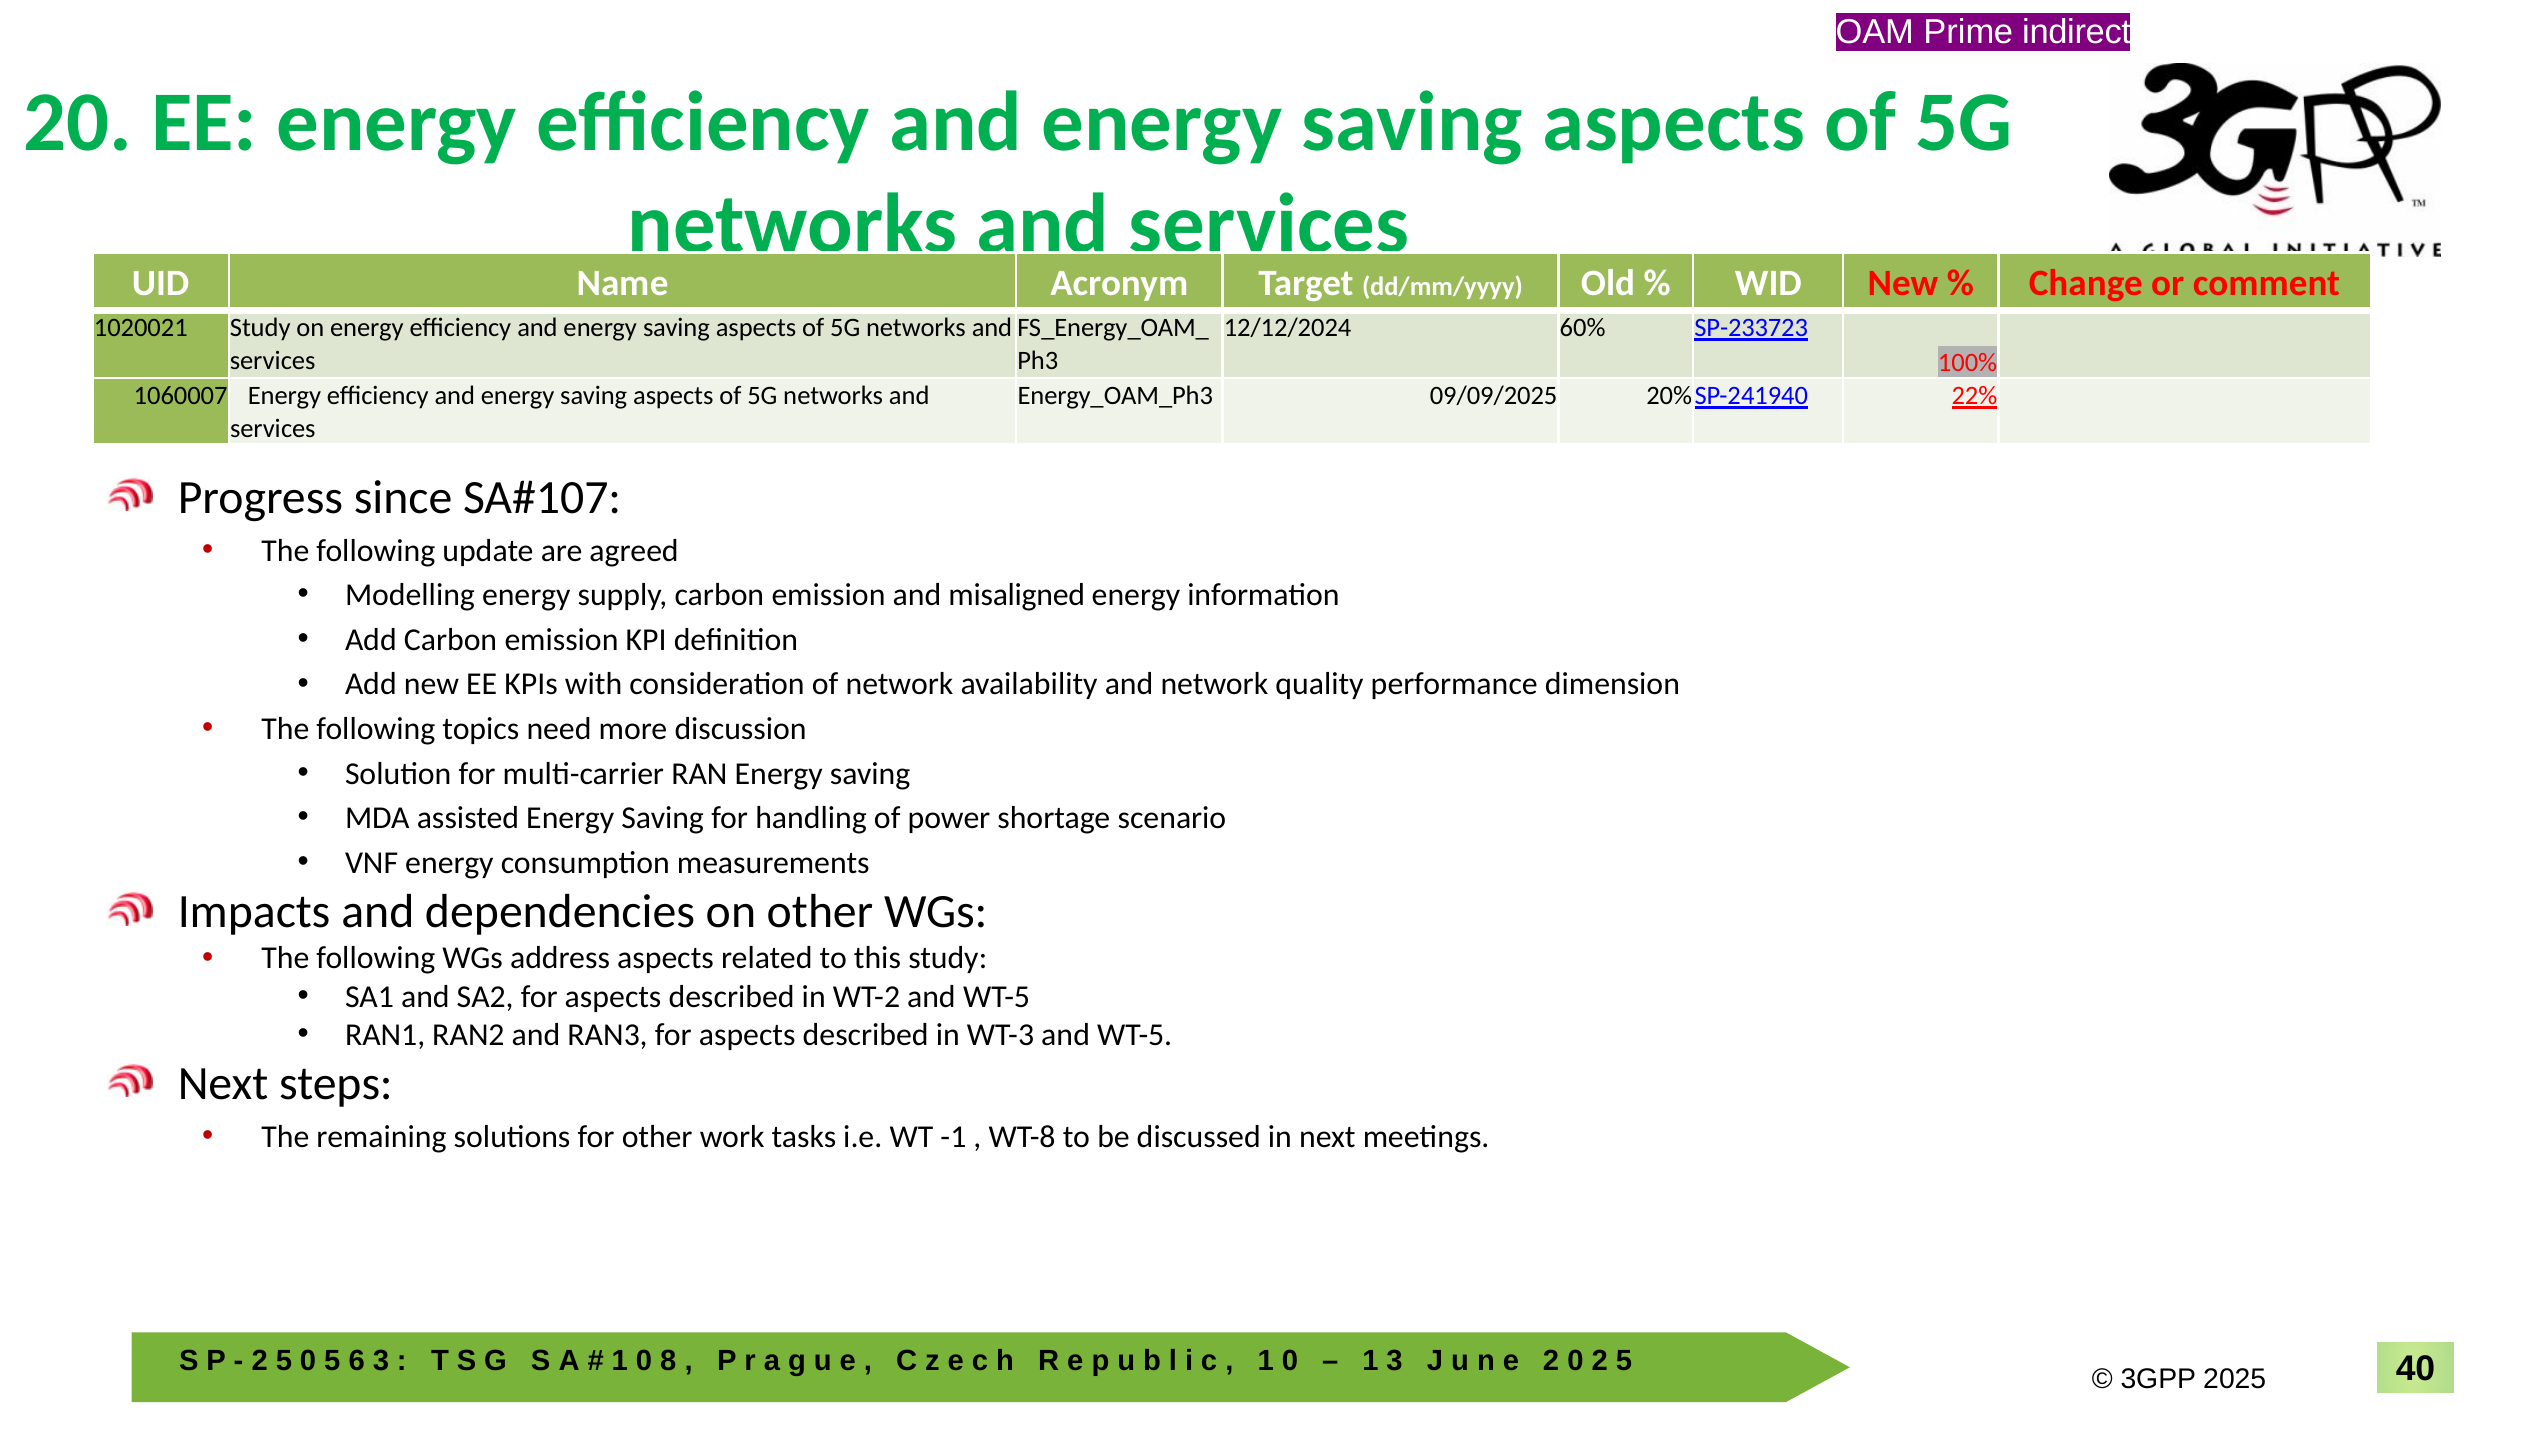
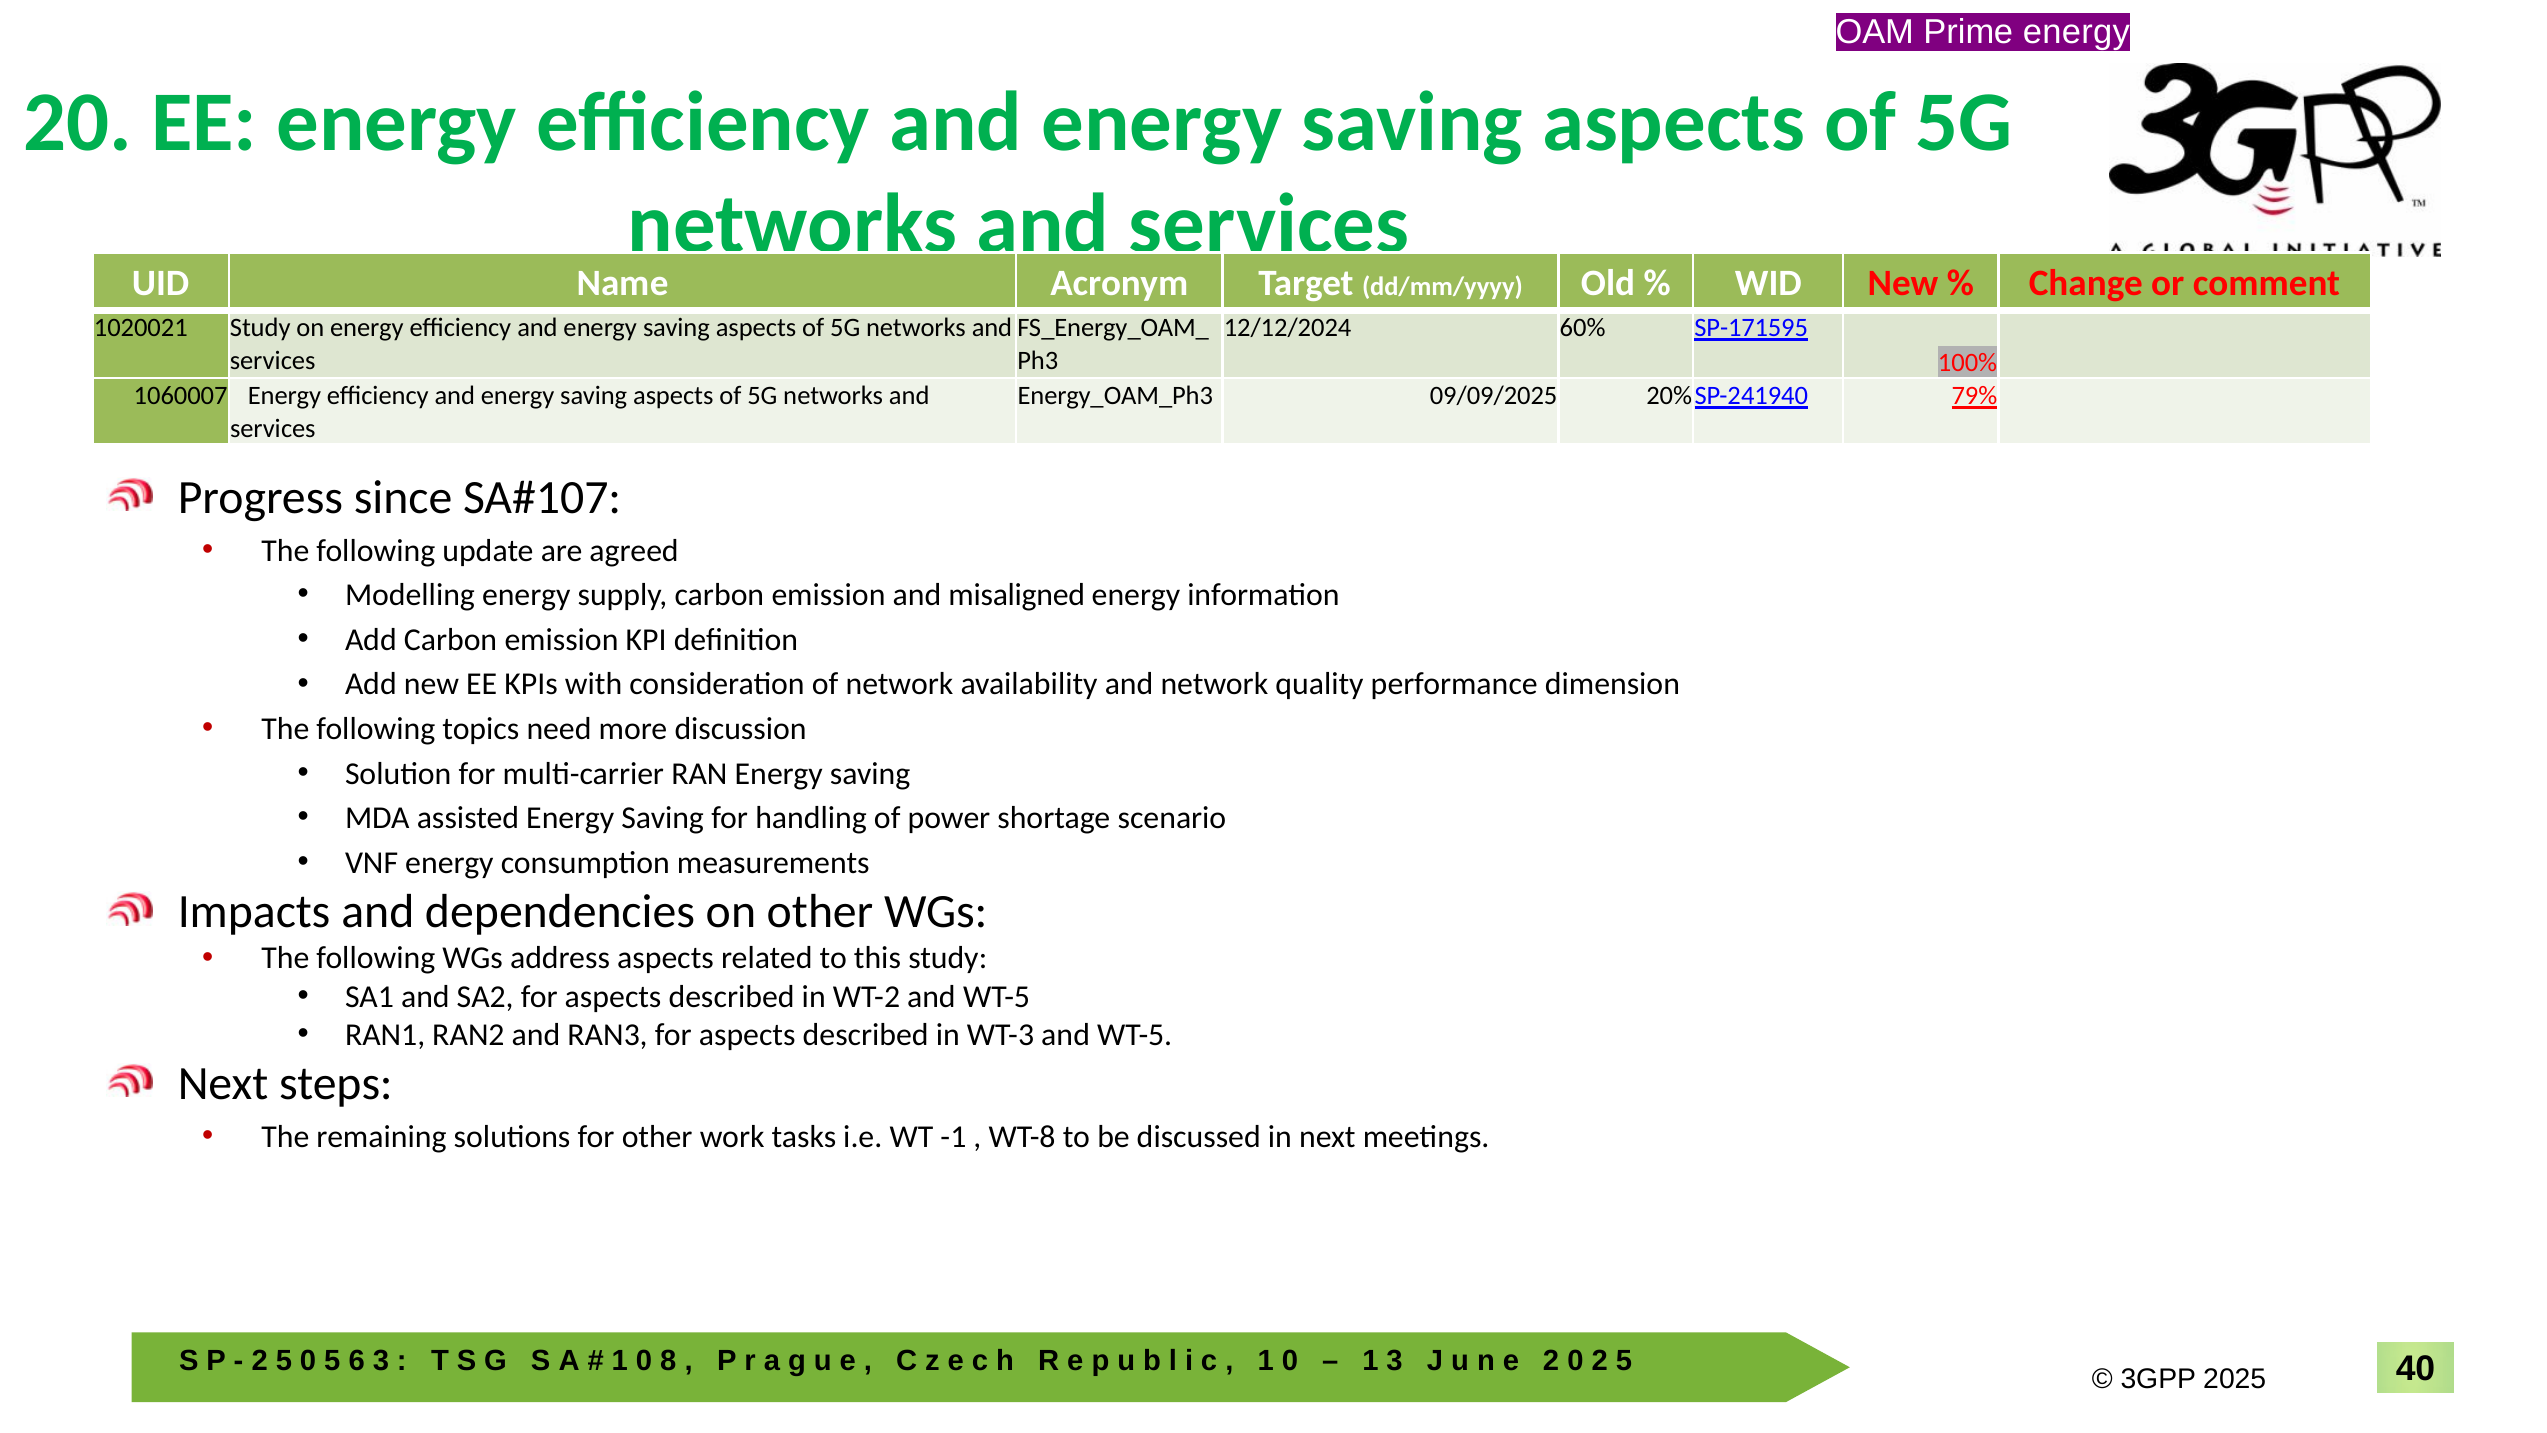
Prime indirect: indirect -> energy
SP-233723: SP-233723 -> SP-171595
22%: 22% -> 79%
